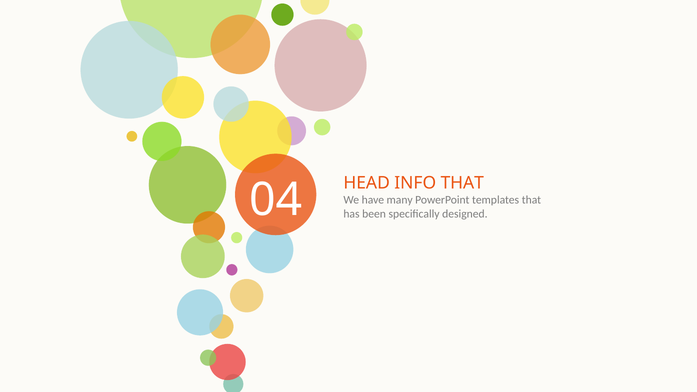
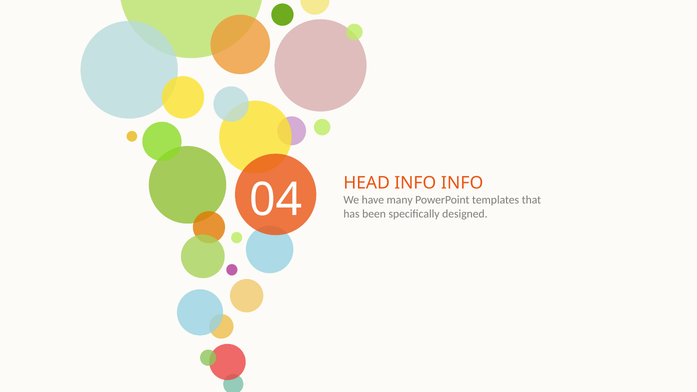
INFO THAT: THAT -> INFO
